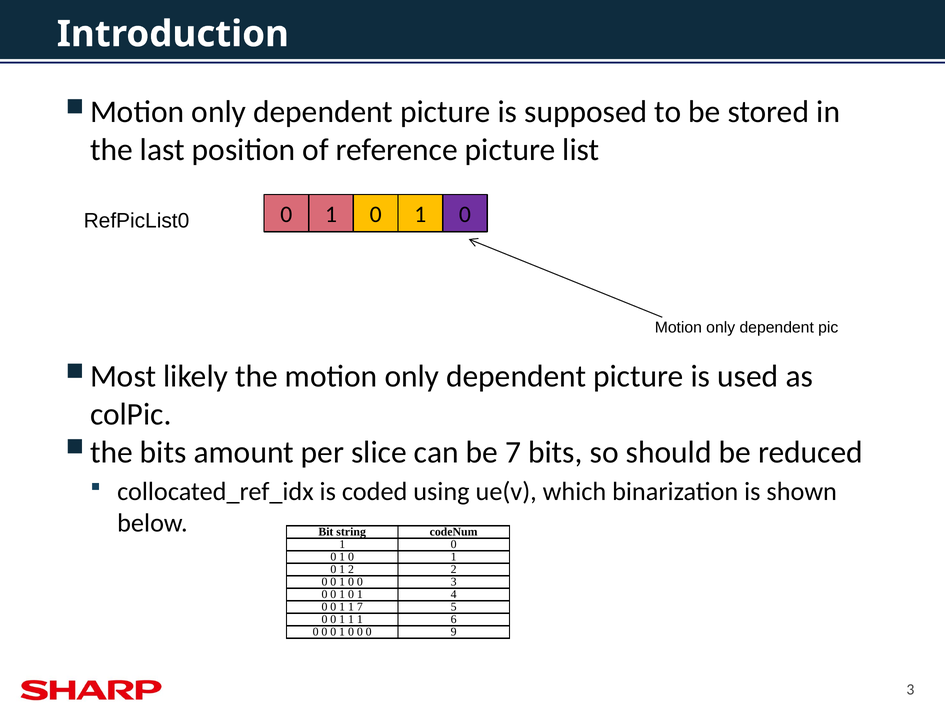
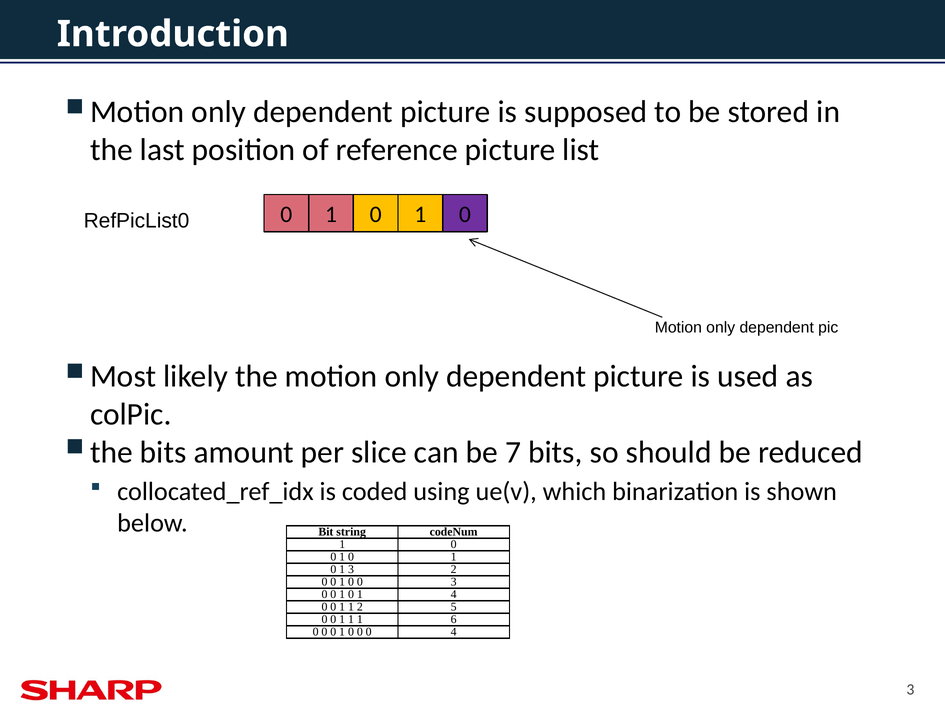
1 2: 2 -> 3
1 7: 7 -> 2
0 9: 9 -> 4
